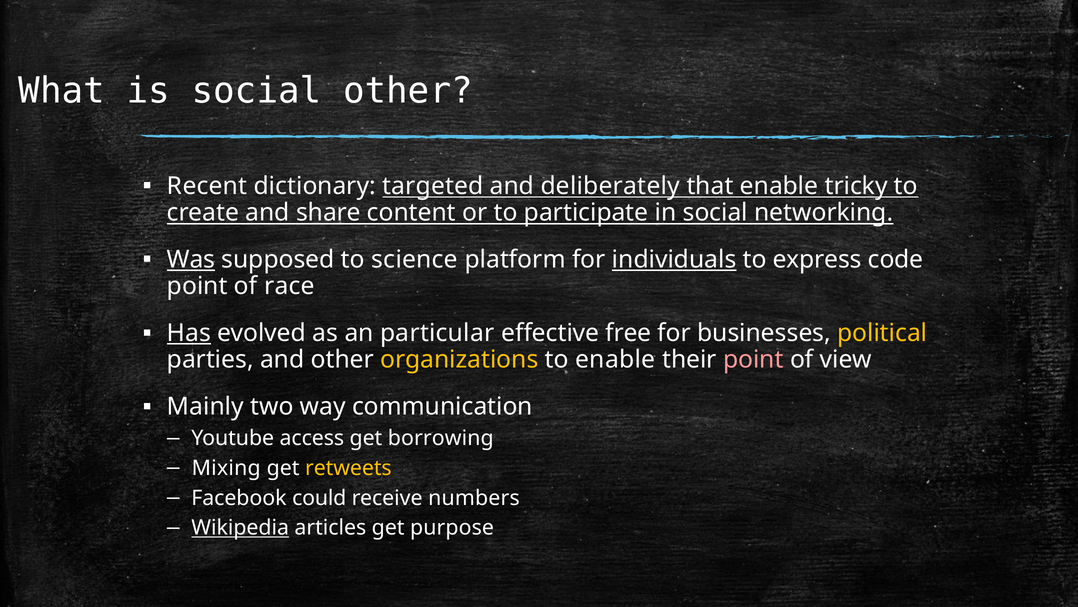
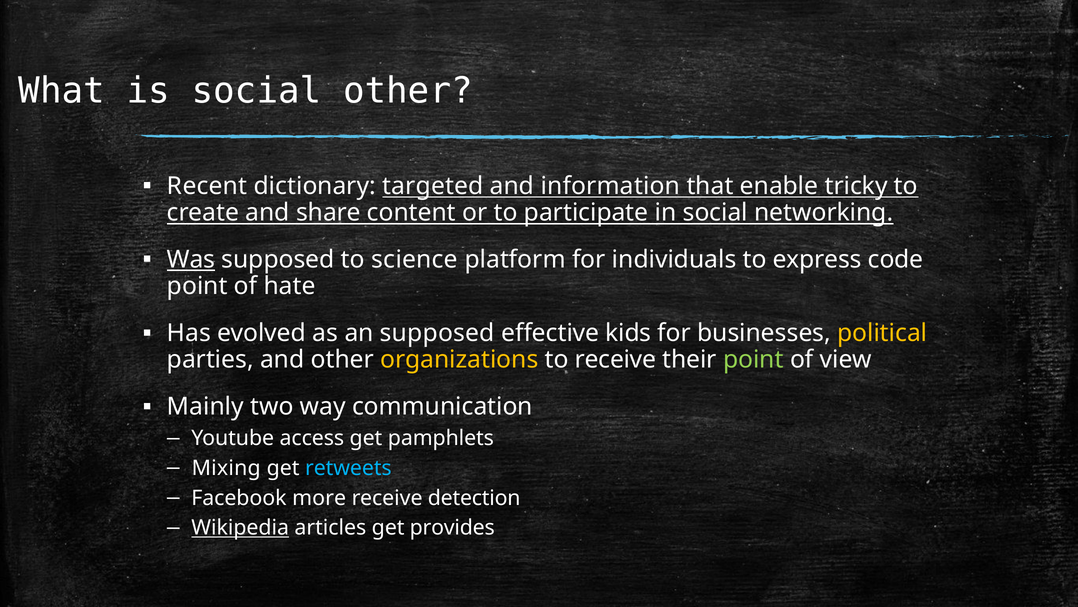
deliberately: deliberately -> information
individuals underline: present -> none
race: race -> hate
Has underline: present -> none
an particular: particular -> supposed
free: free -> kids
to enable: enable -> receive
point at (753, 360) colour: pink -> light green
borrowing: borrowing -> pamphlets
retweets colour: yellow -> light blue
could: could -> more
numbers: numbers -> detection
purpose: purpose -> provides
